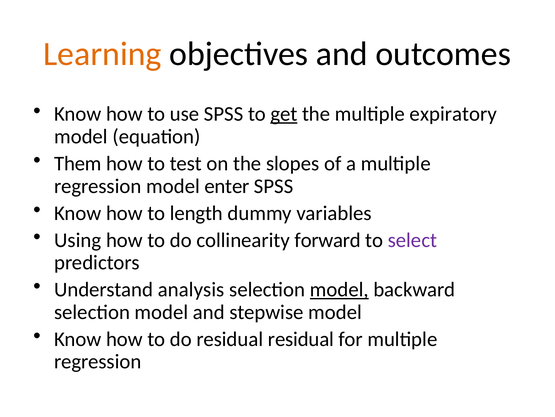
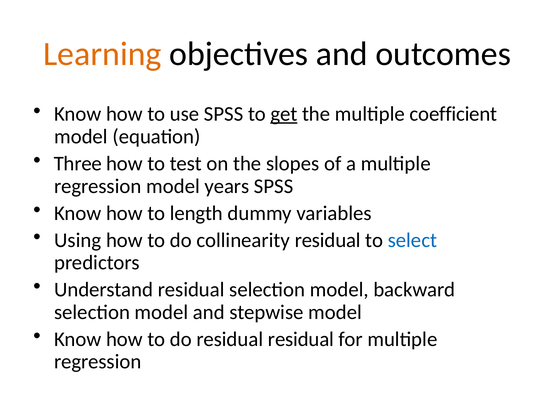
expiratory: expiratory -> coefficient
Them: Them -> Three
enter: enter -> years
collinearity forward: forward -> residual
select colour: purple -> blue
Understand analysis: analysis -> residual
model at (339, 289) underline: present -> none
